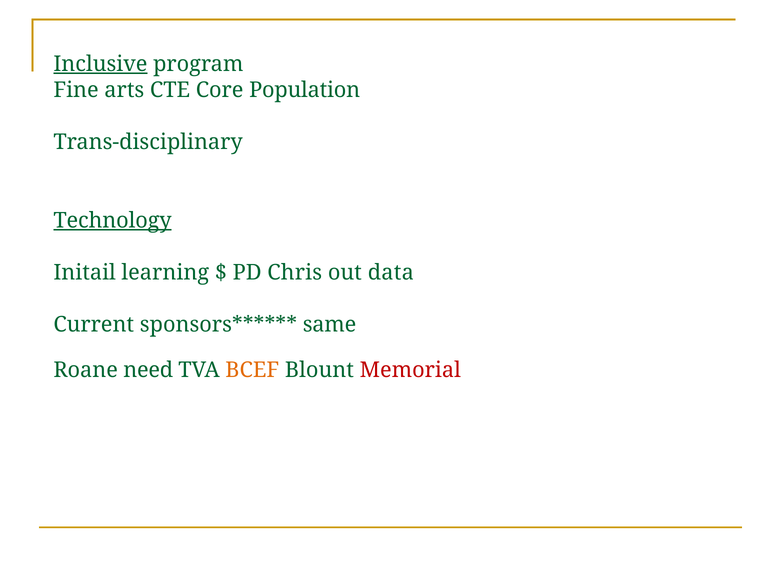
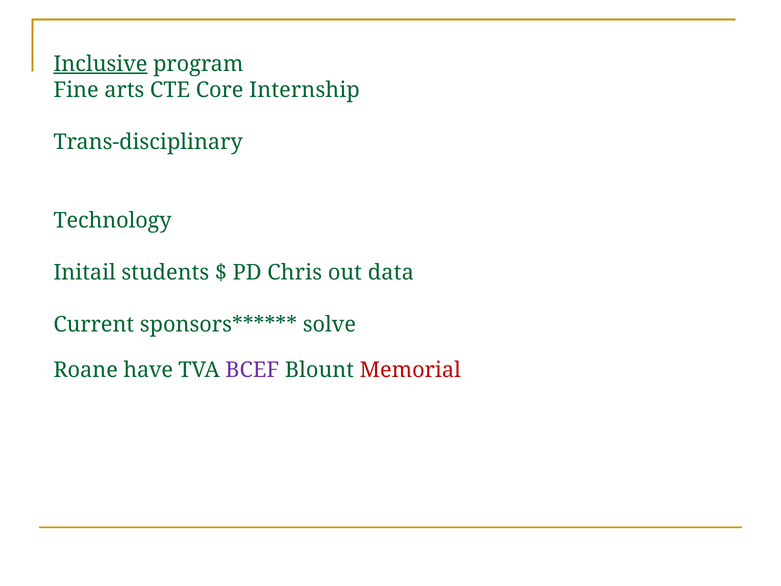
Population: Population -> Internship
Technology underline: present -> none
learning: learning -> students
same: same -> solve
need: need -> have
BCEF colour: orange -> purple
